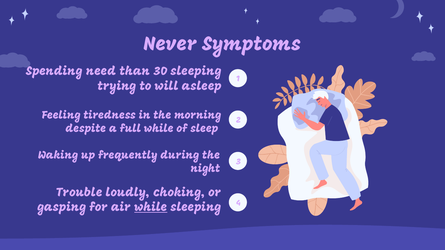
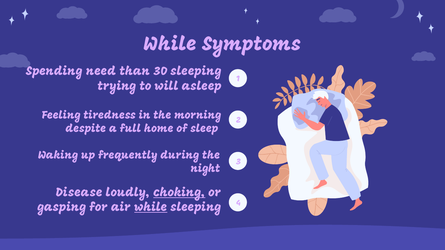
Never at (170, 44): Never -> While
full while: while -> home
Trouble: Trouble -> Disease
choking underline: none -> present
